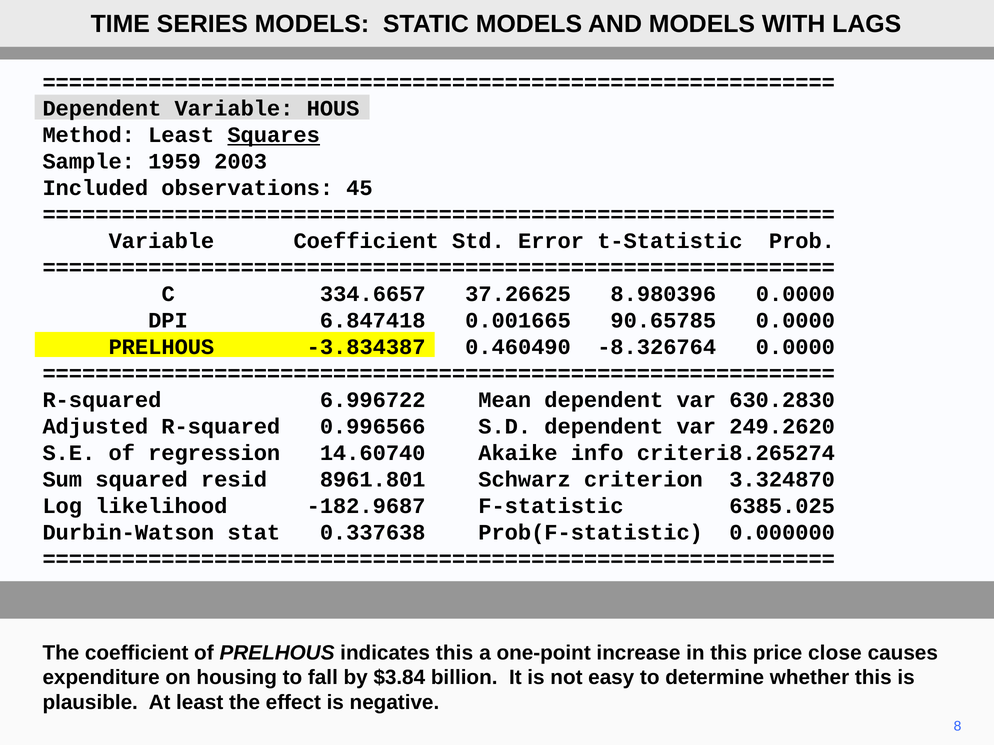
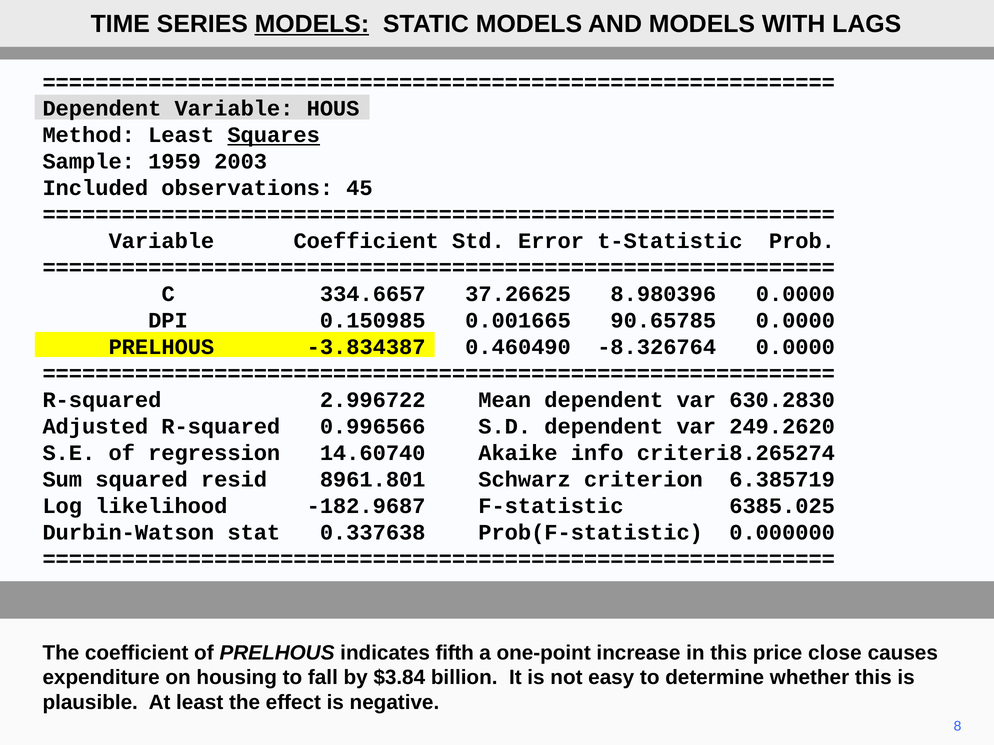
MODELS at (312, 24) underline: none -> present
6.847418: 6.847418 -> 0.150985
6.996722: 6.996722 -> 2.996722
3.324870: 3.324870 -> 6.385719
indicates this: this -> fifth
